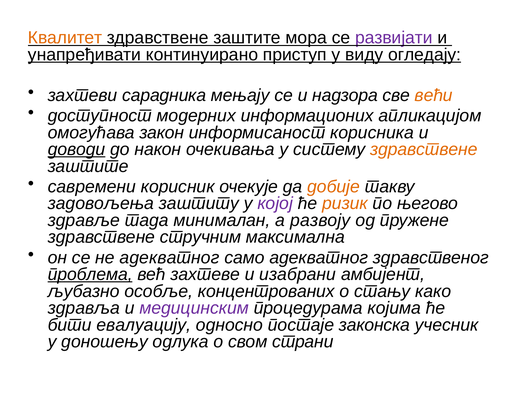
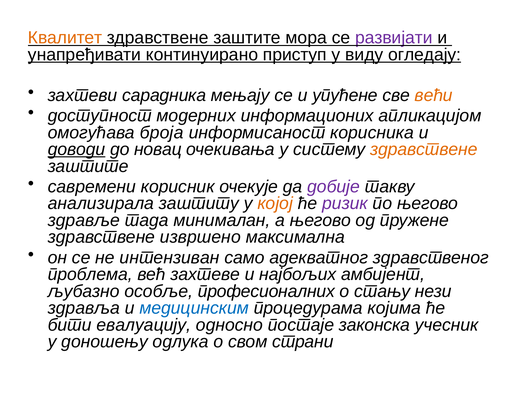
надзора: надзора -> упућене
закон: закон -> броја
након: након -> новац
добије colour: orange -> purple
задовољења: задовољења -> анализирала
којој colour: purple -> orange
ризик colour: orange -> purple
а развоју: развоју -> његово
стручним: стручним -> извршено
не адекватног: адекватног -> интензиван
проблема underline: present -> none
изабрани: изабрани -> најбољих
концентрованих: концентрованих -> професионалних
како: како -> нези
медицинским colour: purple -> blue
